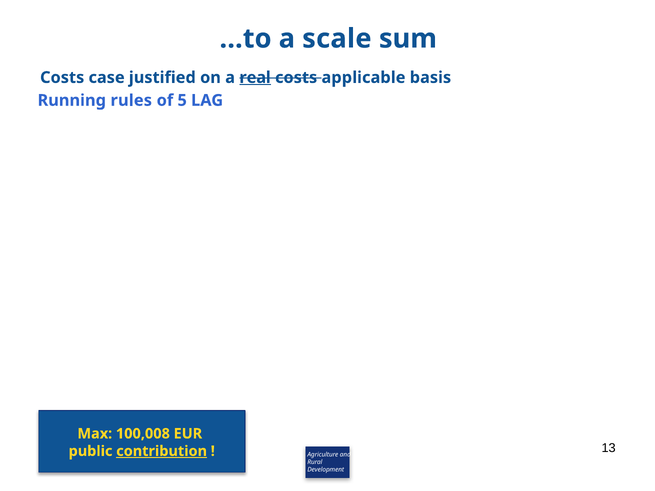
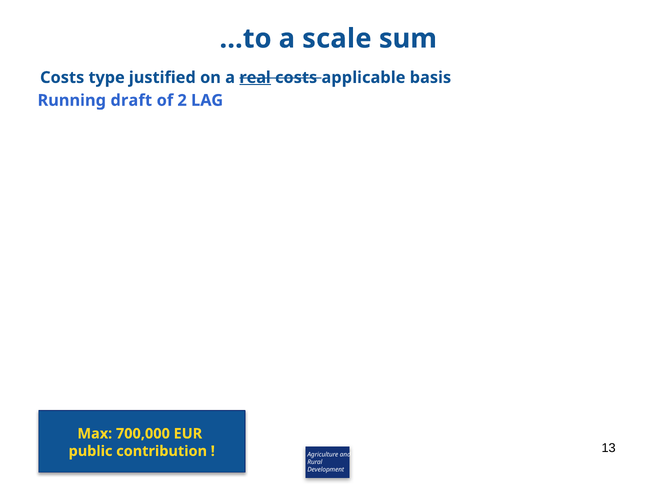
case: case -> type
rules: rules -> draft
5: 5 -> 2
100,008: 100,008 -> 700,000
contribution underline: present -> none
